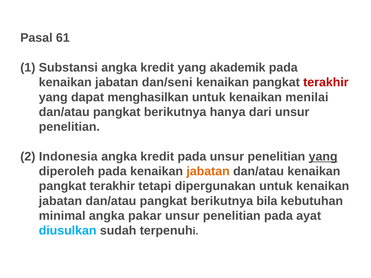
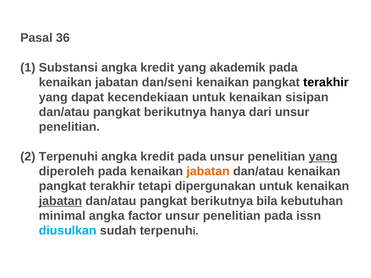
61: 61 -> 36
terakhir at (326, 82) colour: red -> black
menghasilkan: menghasilkan -> kecendekiaan
menilai: menilai -> sisipan
Indonesia: Indonesia -> Terpenuhi
jabatan at (60, 201) underline: none -> present
pakar: pakar -> factor
ayat: ayat -> issn
